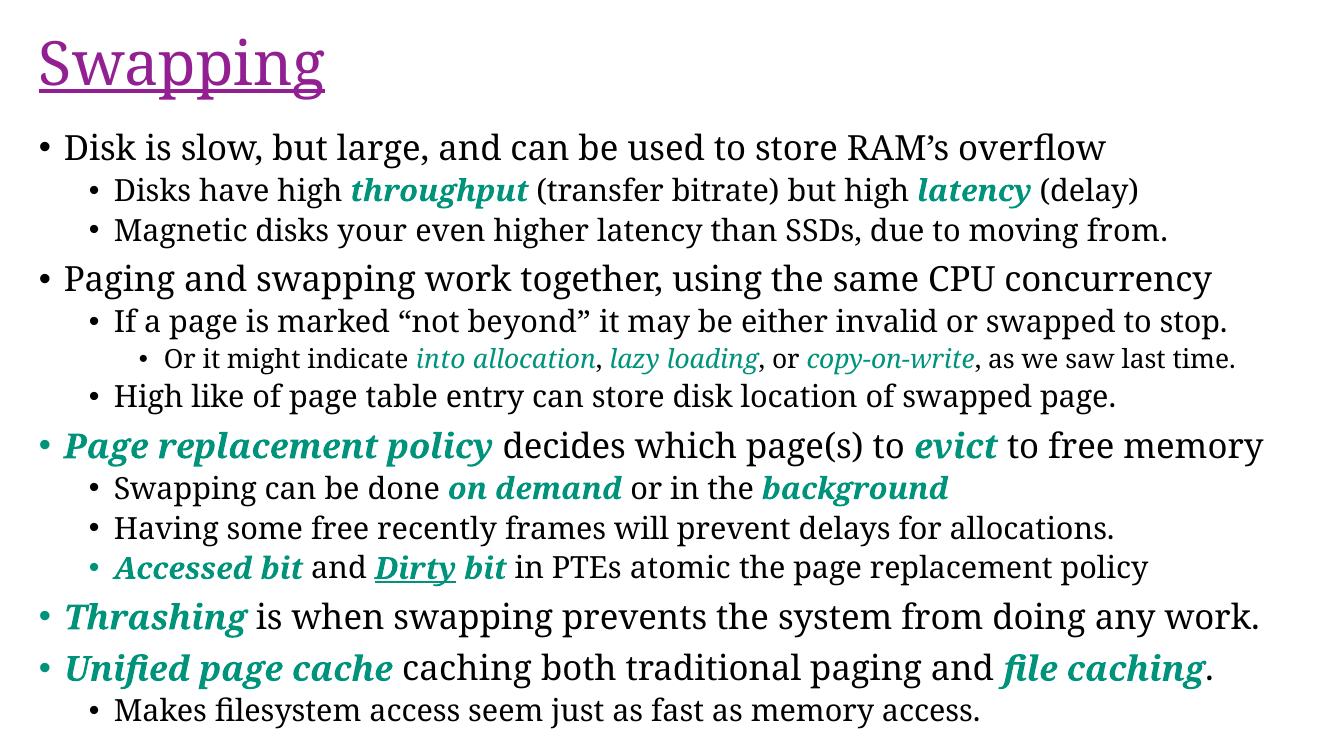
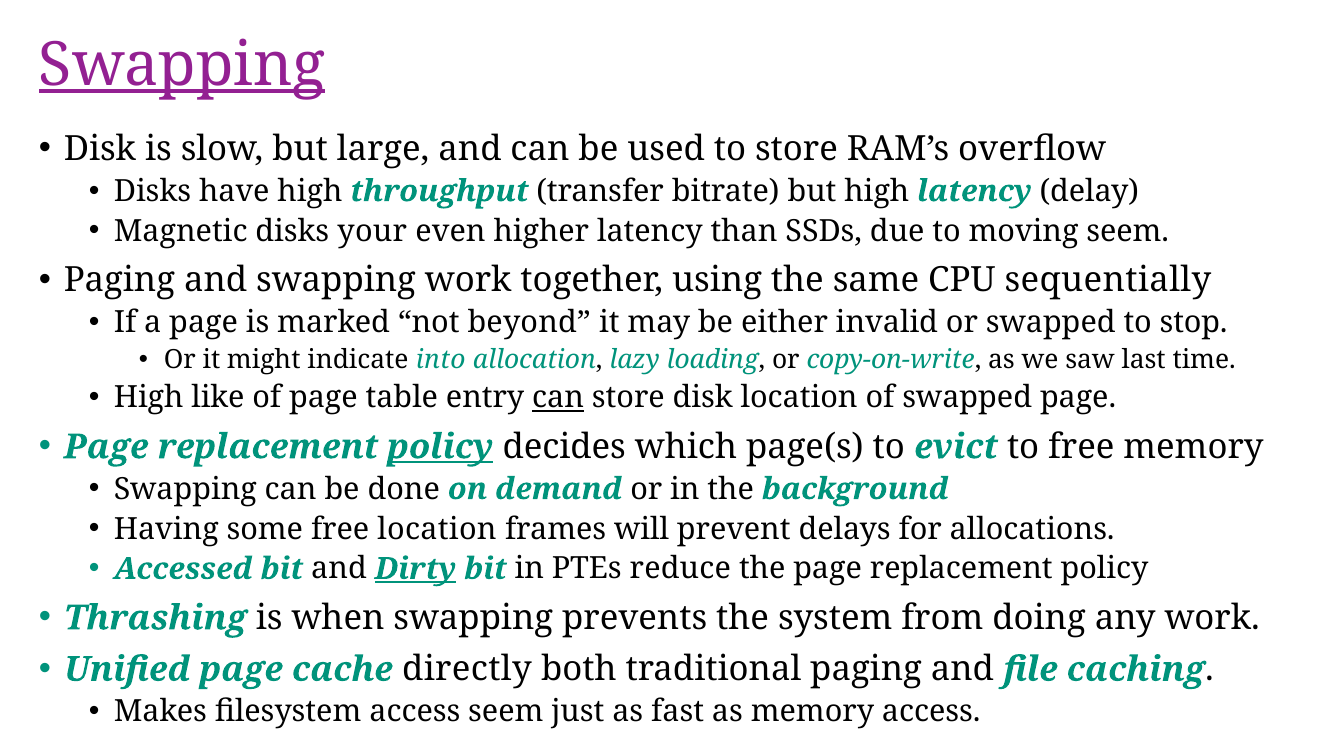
moving from: from -> seem
concurrency: concurrency -> sequentially
can at (558, 398) underline: none -> present
policy at (440, 447) underline: none -> present
free recently: recently -> location
atomic: atomic -> reduce
cache caching: caching -> directly
